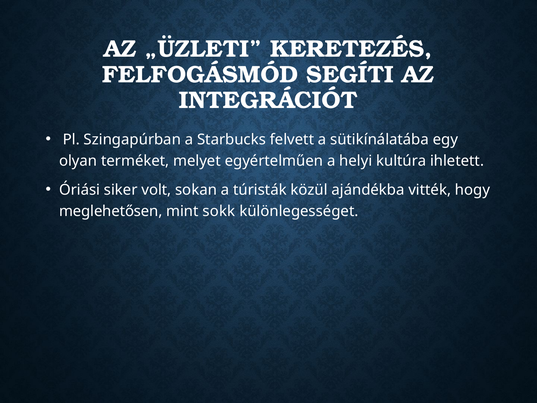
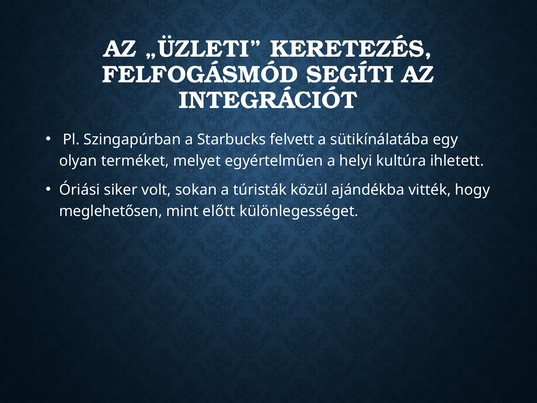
sokk: sokk -> előtt
